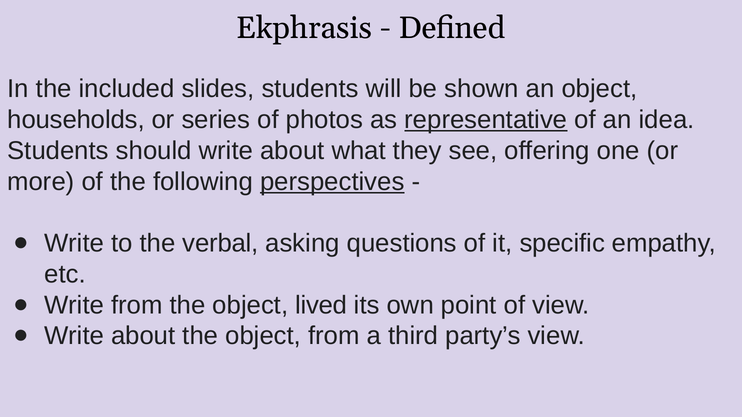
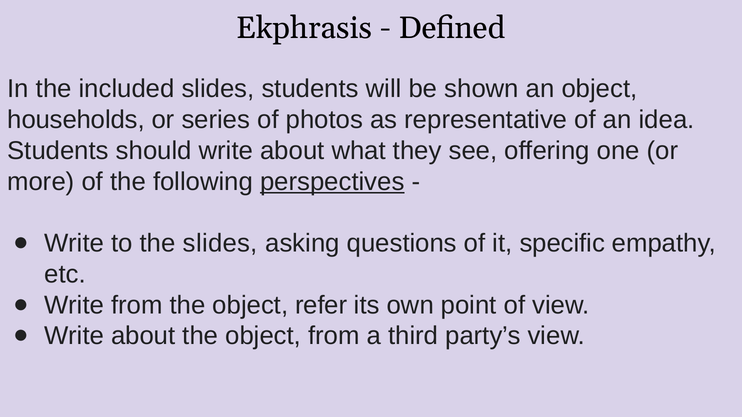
representative underline: present -> none
the verbal: verbal -> slides
lived: lived -> refer
